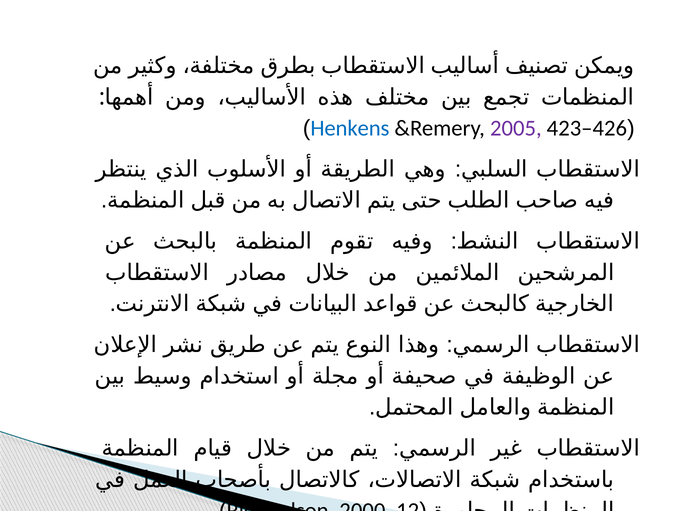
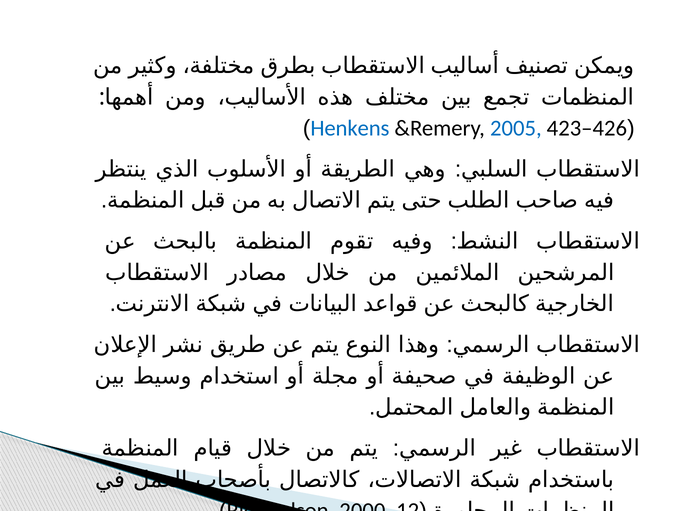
2005 colour: purple -> blue
